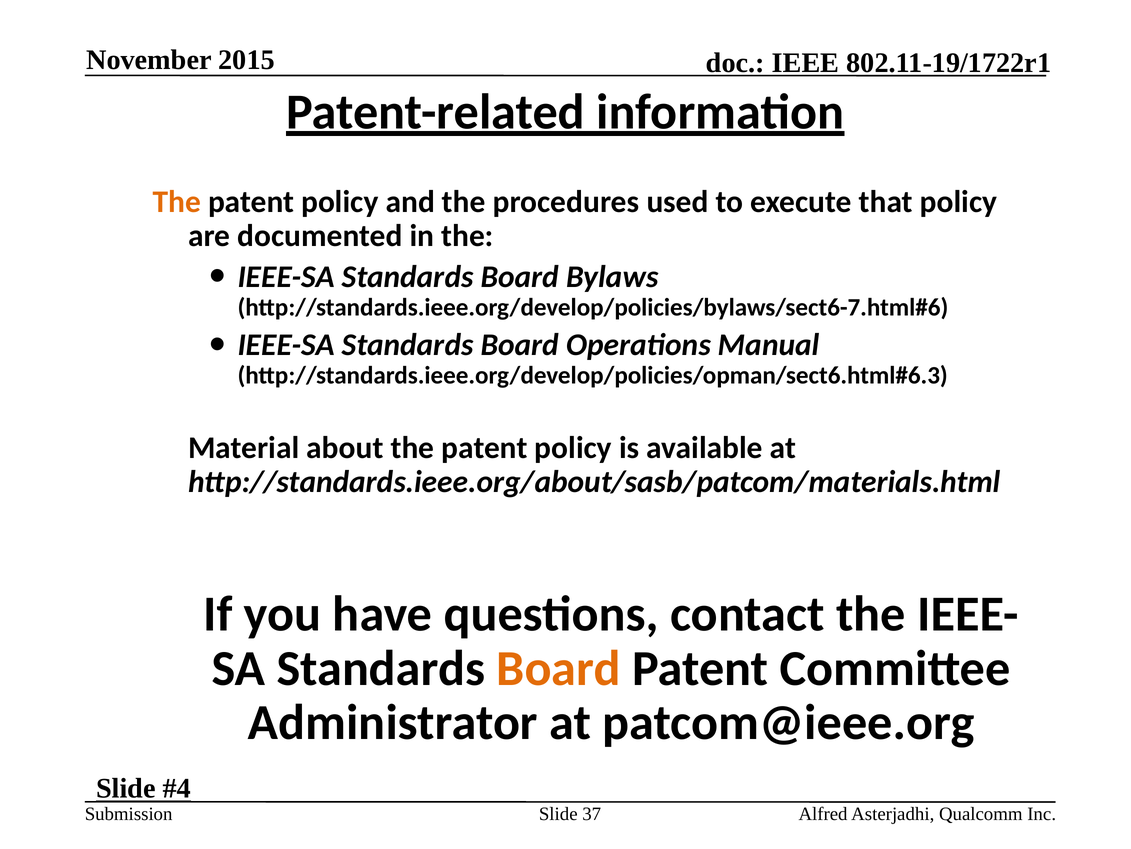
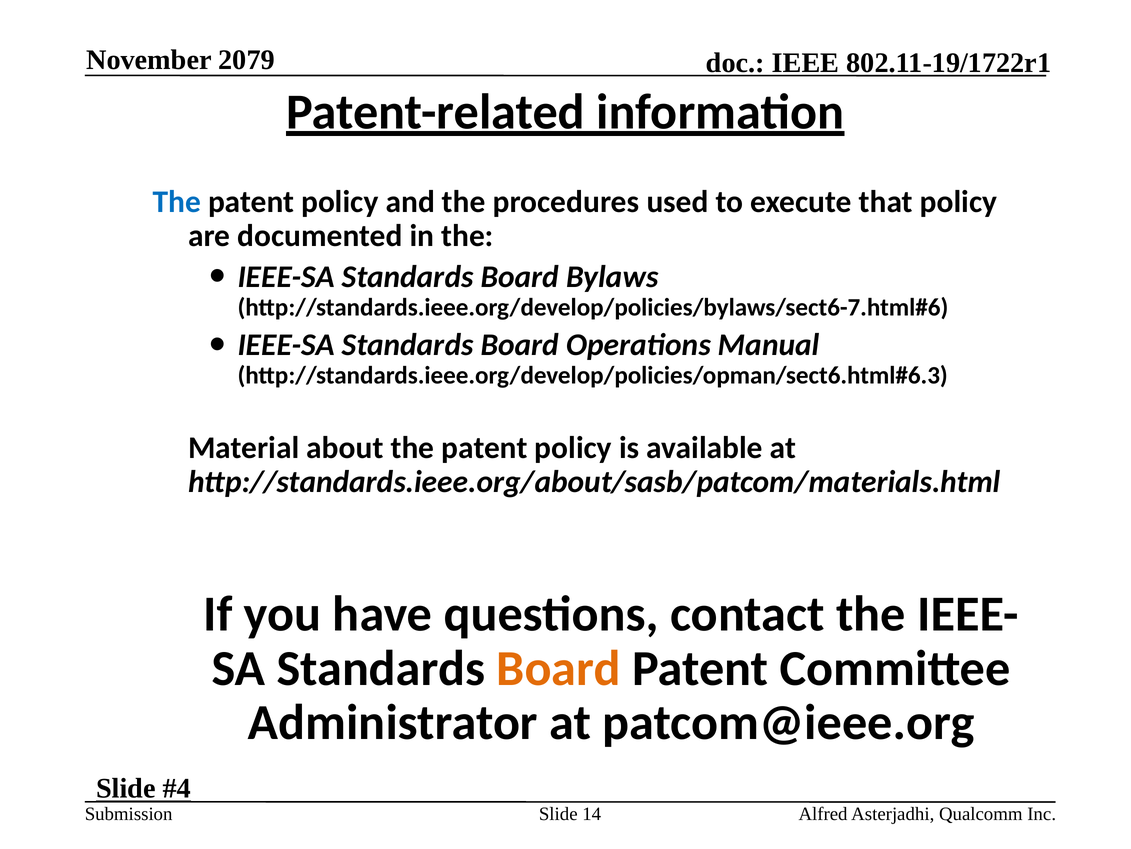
2015: 2015 -> 2079
The at (177, 202) colour: orange -> blue
37: 37 -> 14
